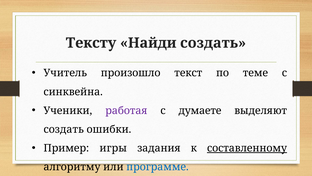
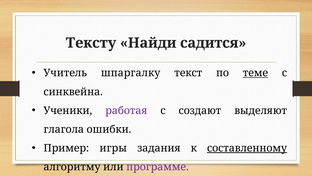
Найди создать: создать -> садится
произошло: произошло -> шпаргалку
теме underline: none -> present
думаете: думаете -> создают
создать at (64, 129): создать -> глагола
программе colour: blue -> purple
